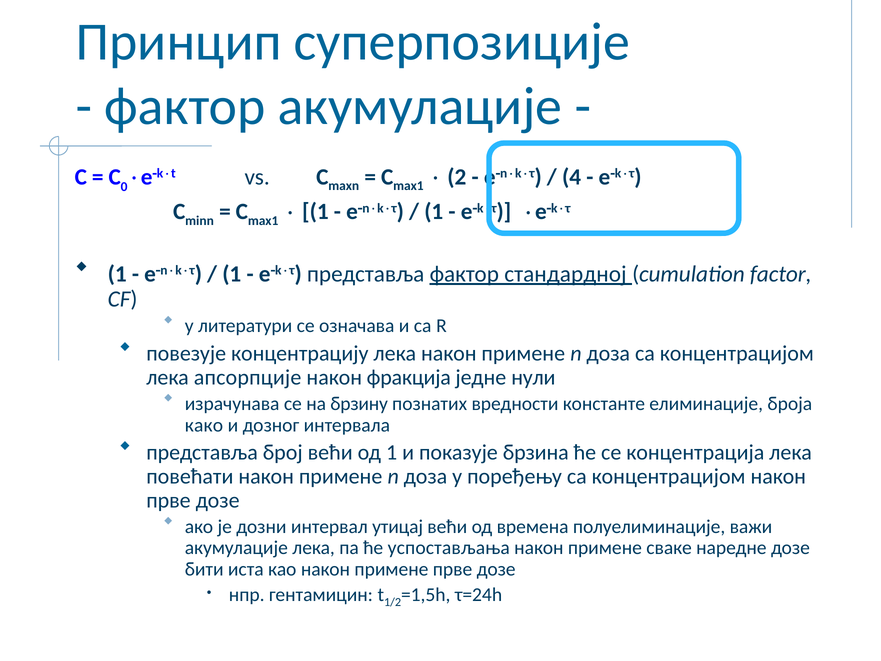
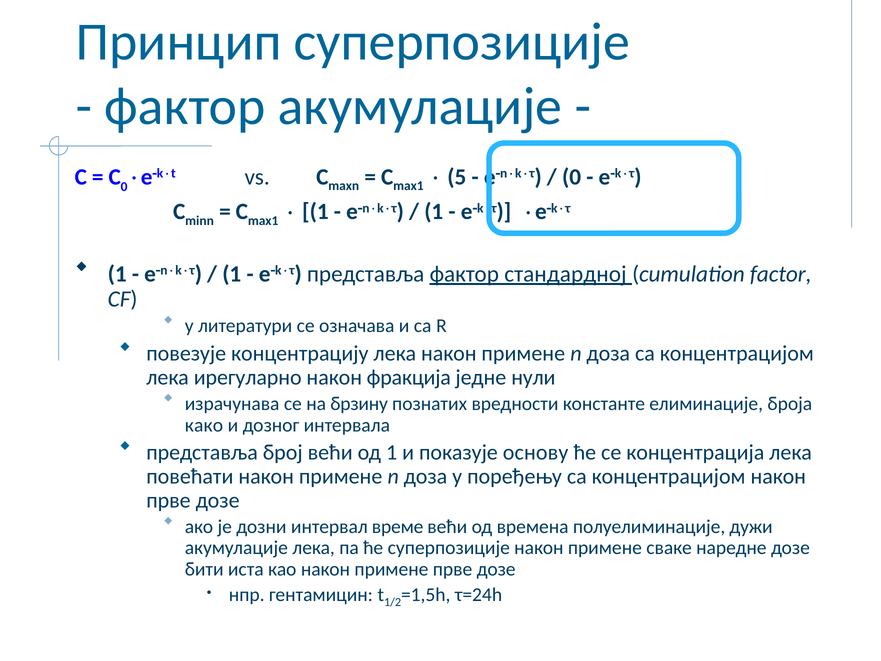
2: 2 -> 5
4 at (572, 177): 4 -> 0
апсорпције: апсорпције -> ирегуларно
брзина: брзина -> основу
утицај: утицај -> време
важи: важи -> дужи
ће успостављања: успостављања -> суперпозиције
